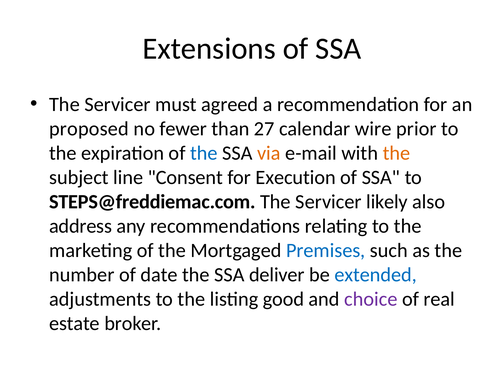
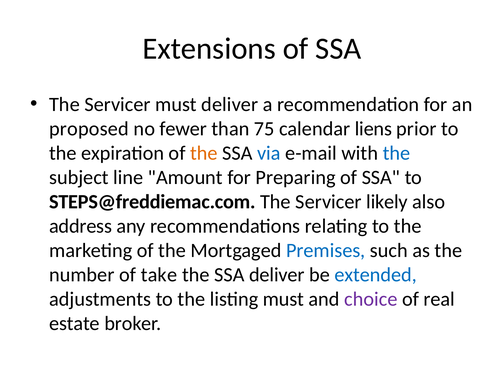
must agreed: agreed -> deliver
27: 27 -> 75
wire: wire -> liens
the at (204, 153) colour: blue -> orange
via colour: orange -> blue
the at (396, 153) colour: orange -> blue
Consent: Consent -> Amount
Execution: Execution -> Preparing
date: date -> take
listing good: good -> must
